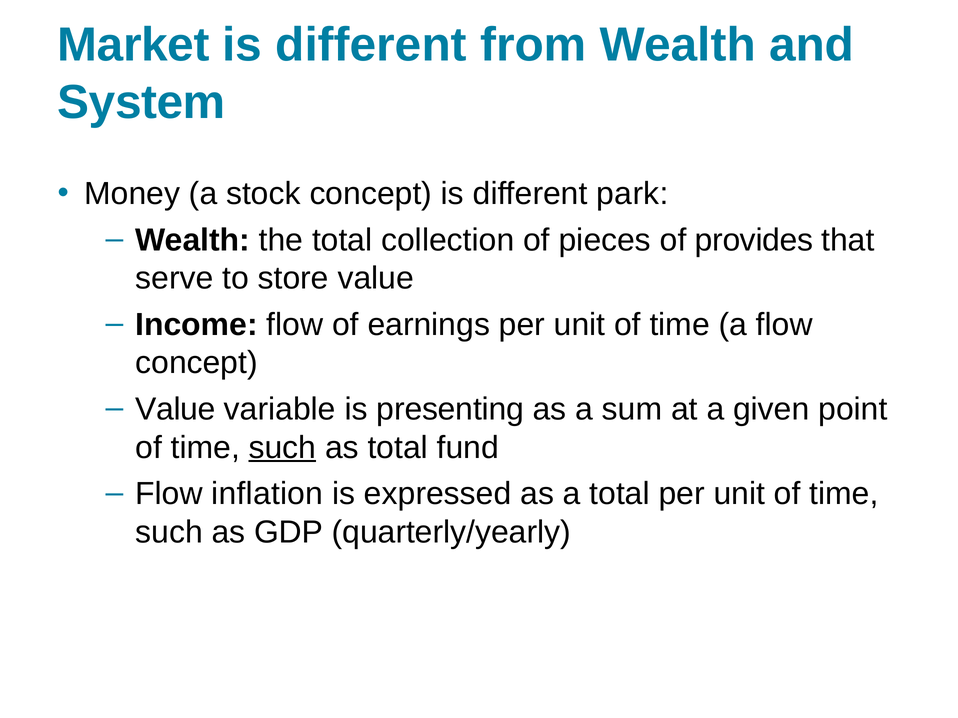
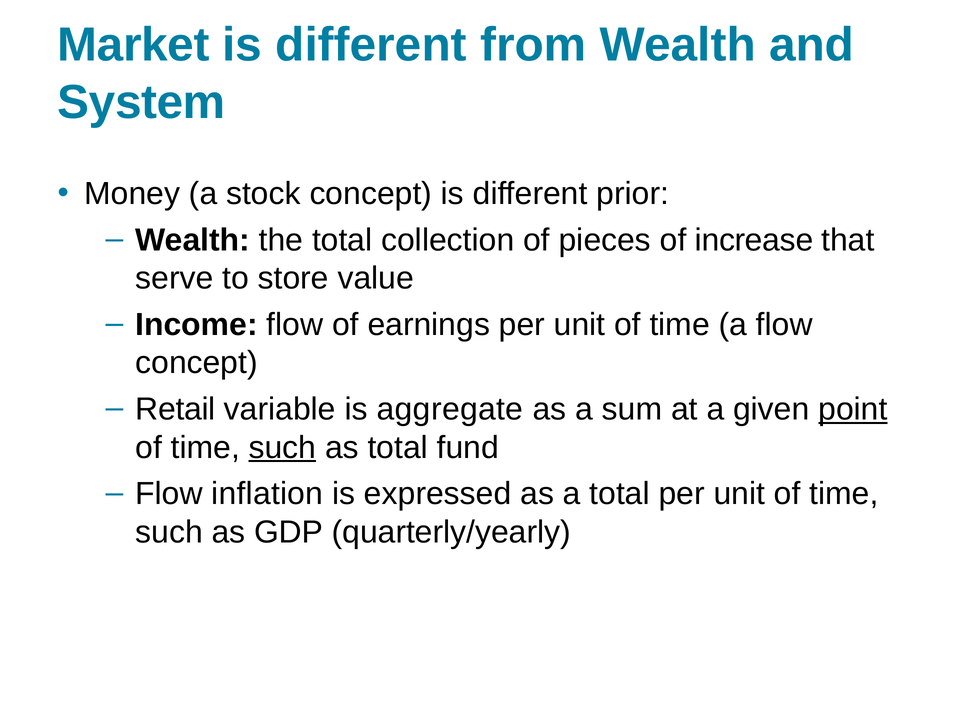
park: park -> prior
provides: provides -> increase
Value at (175, 409): Value -> Retail
presenting: presenting -> aggregate
point underline: none -> present
